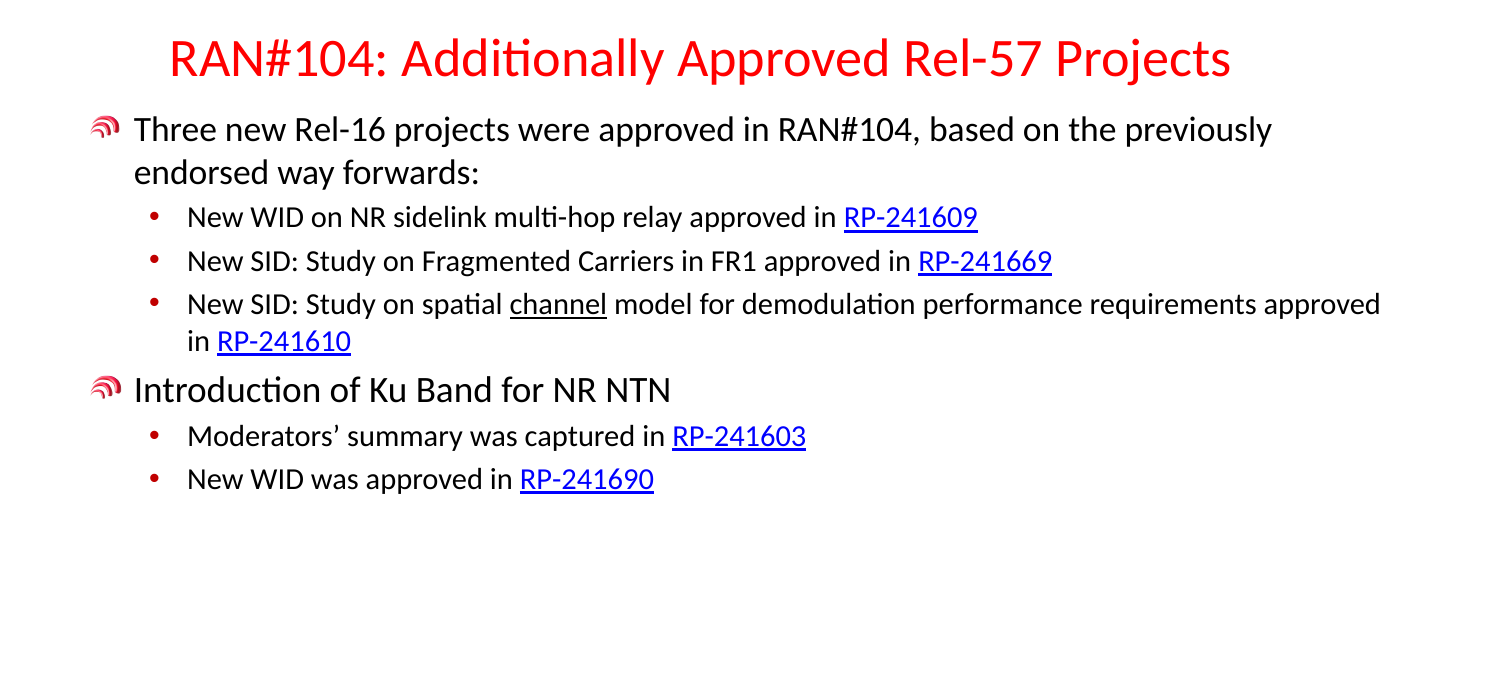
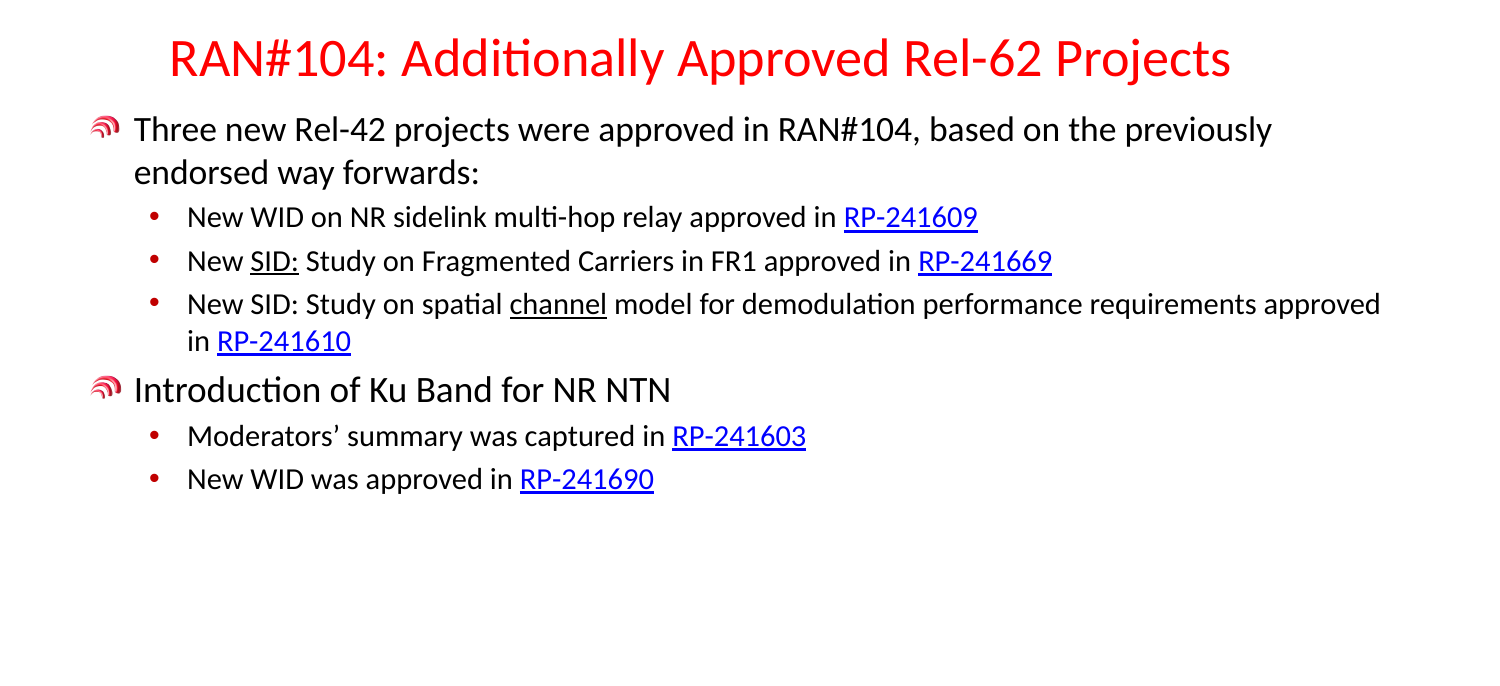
Rel-57: Rel-57 -> Rel-62
Rel-16: Rel-16 -> Rel-42
SID at (275, 261) underline: none -> present
